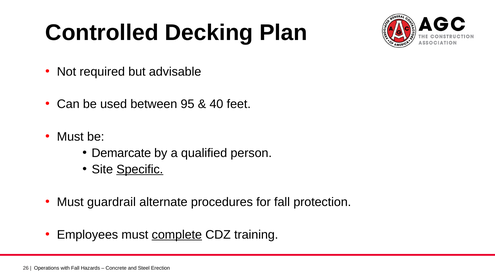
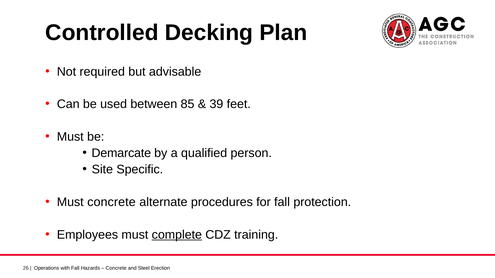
95: 95 -> 85
40: 40 -> 39
Specific underline: present -> none
Must guardrail: guardrail -> concrete
